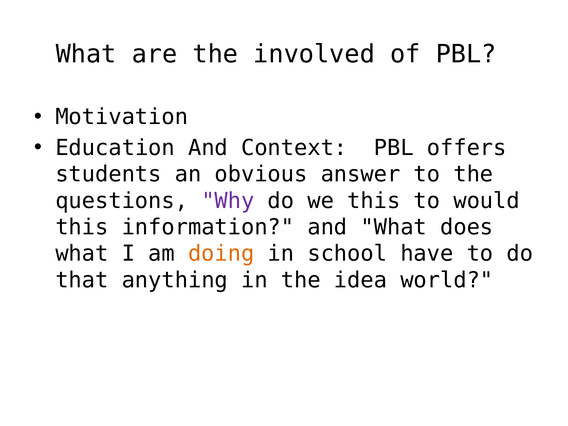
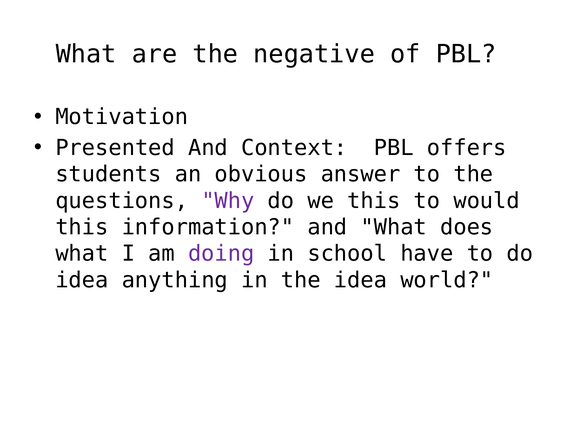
involved: involved -> negative
Education: Education -> Presented
doing colour: orange -> purple
that at (82, 280): that -> idea
